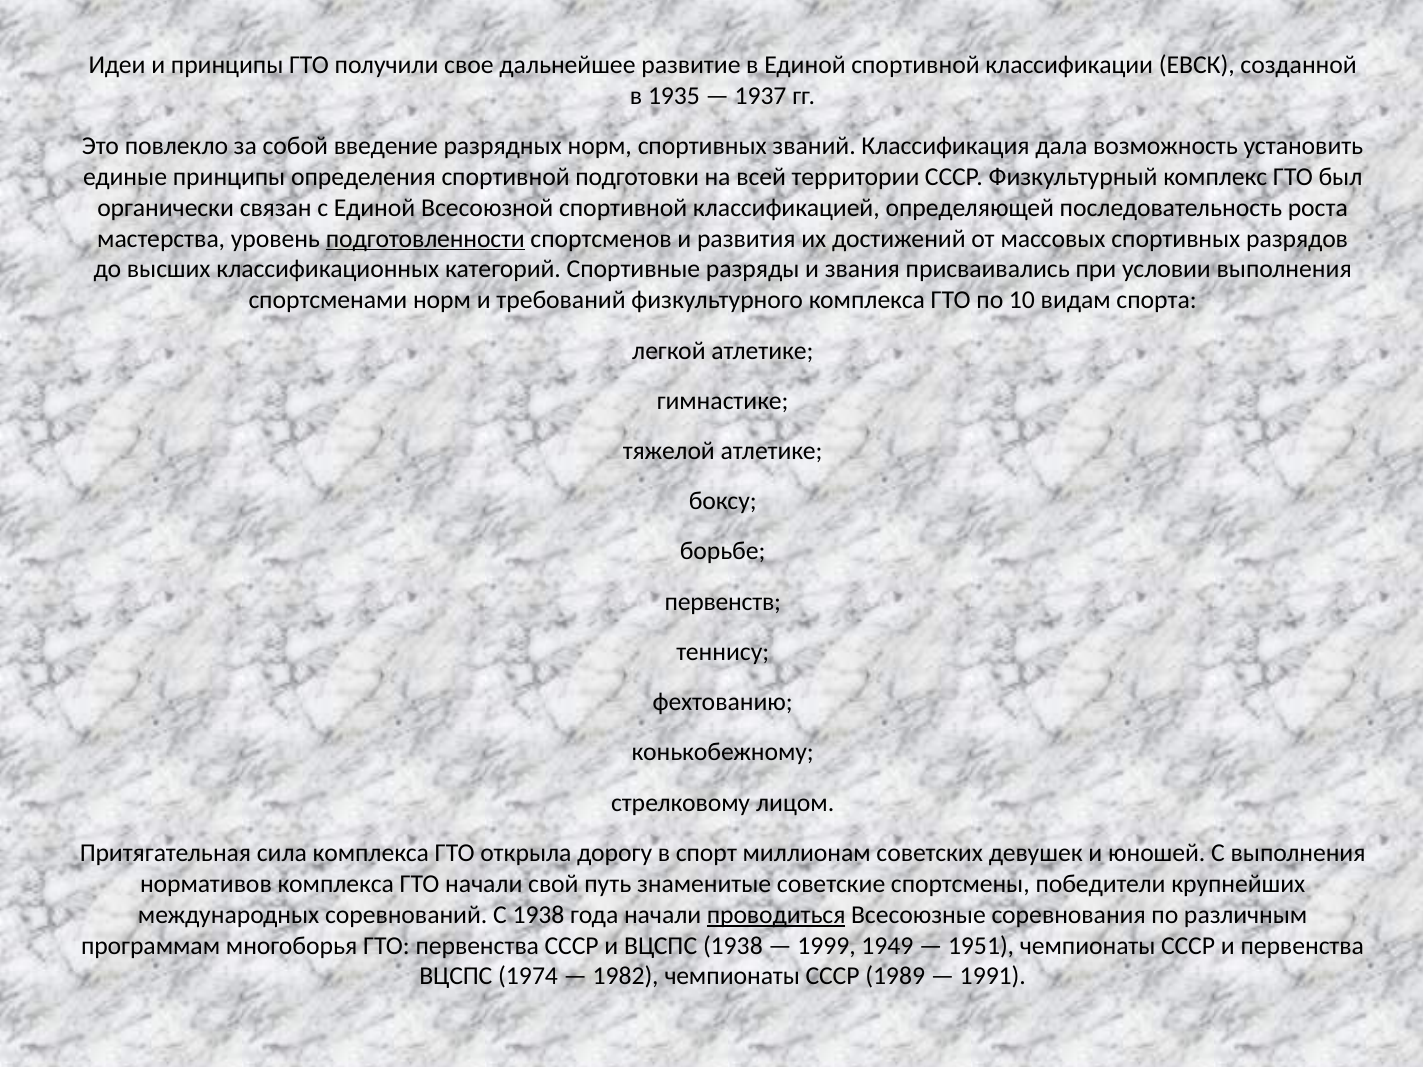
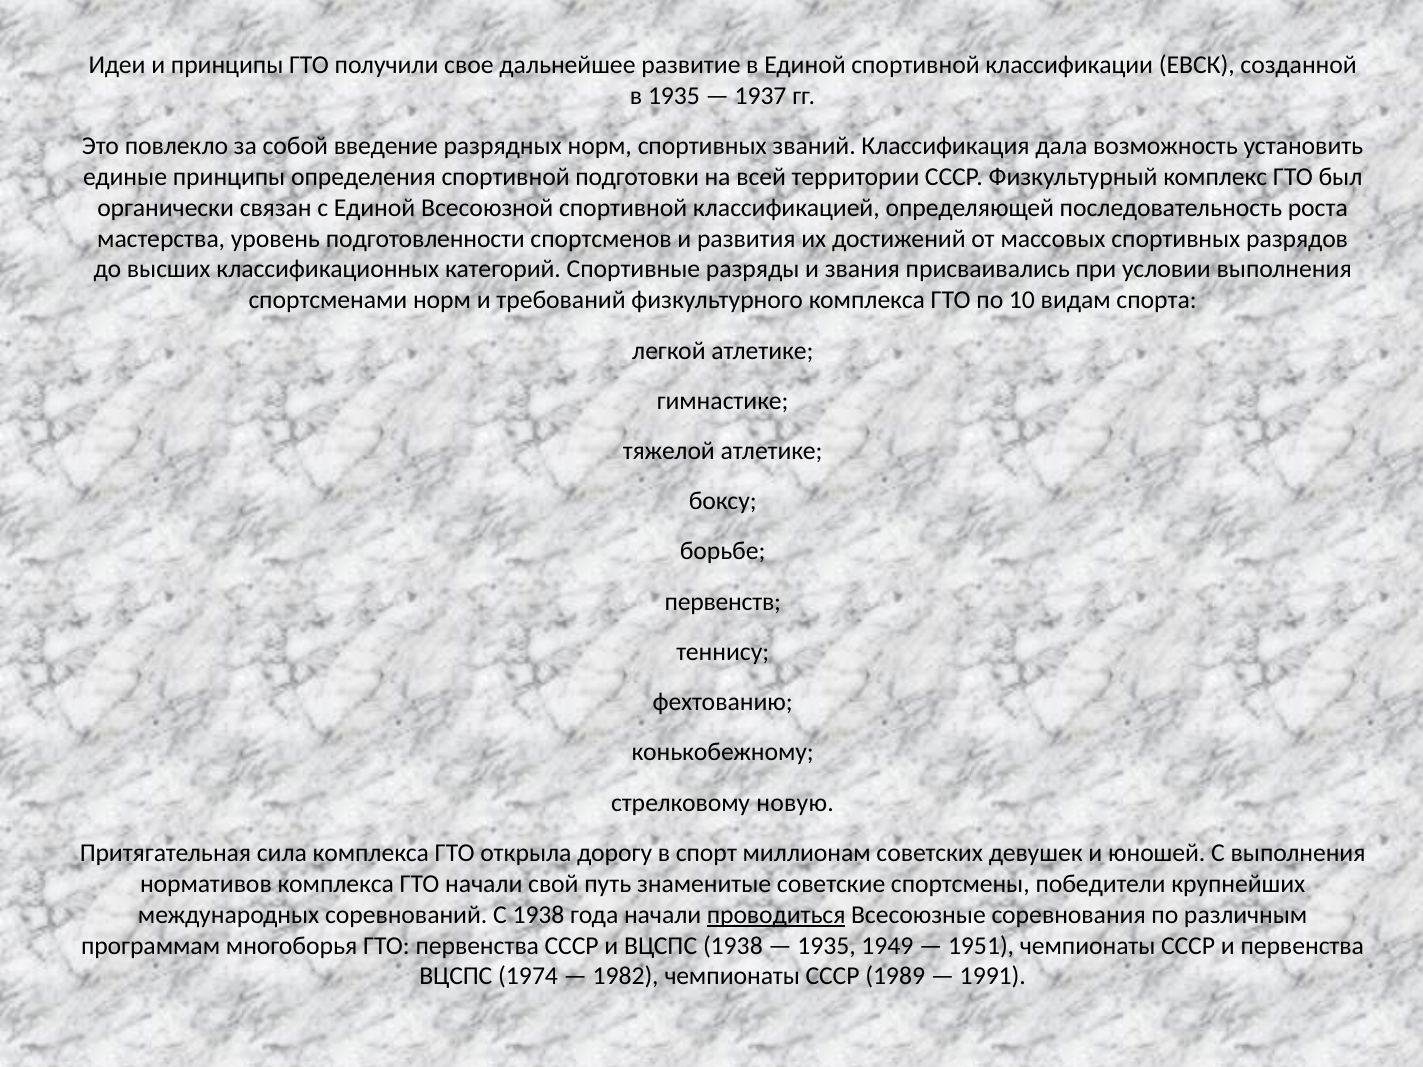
подготовленности underline: present -> none
лицом: лицом -> новую
1999 at (827, 946): 1999 -> 1935
